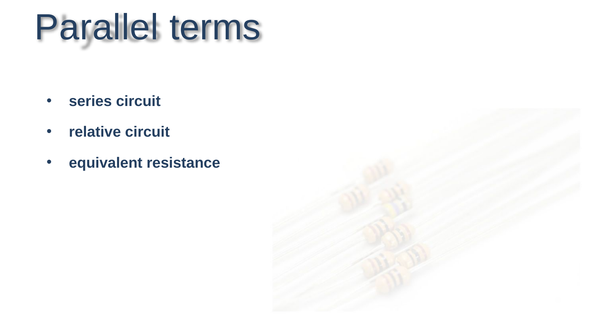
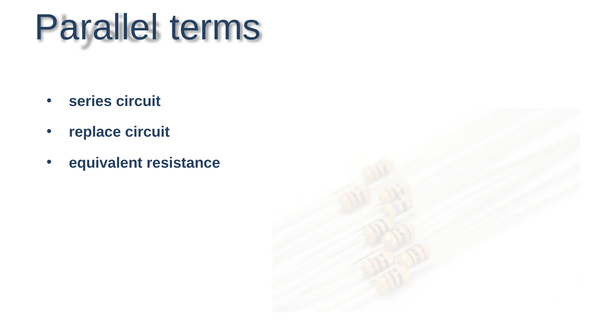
relative: relative -> replace
